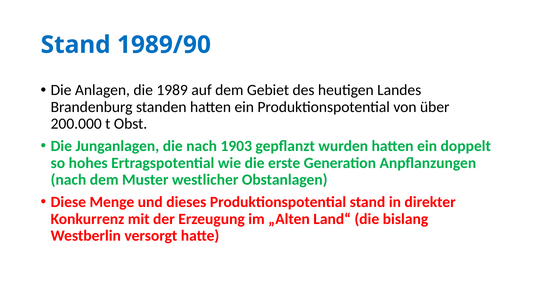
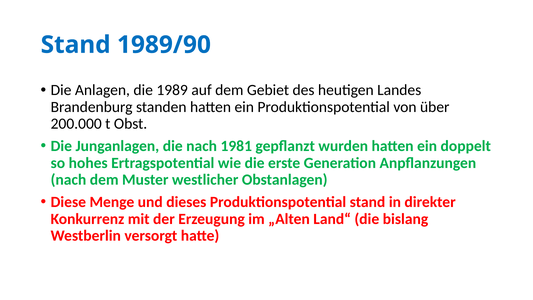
1903: 1903 -> 1981
